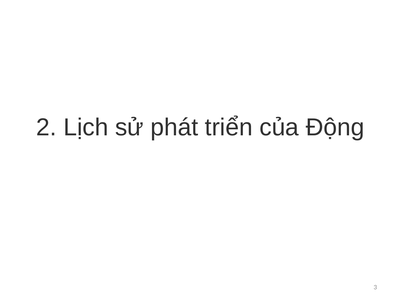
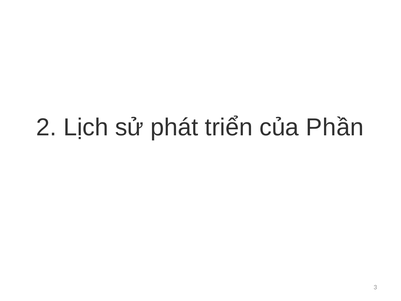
Động: Động -> Phần
